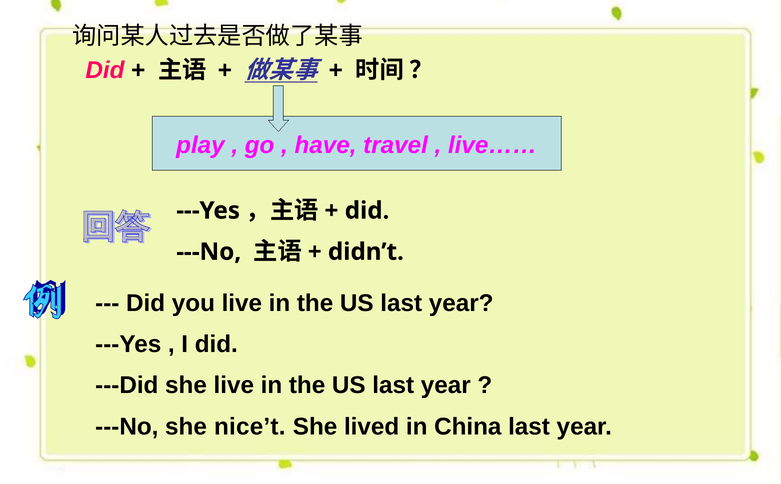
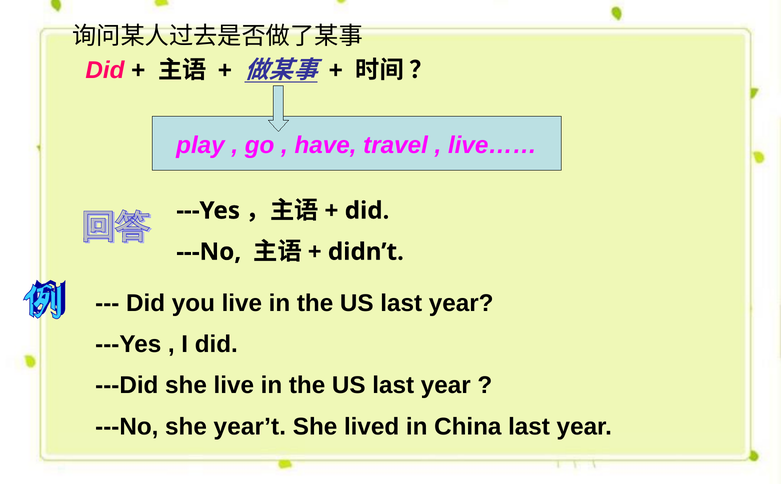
nice’t: nice’t -> year’t
